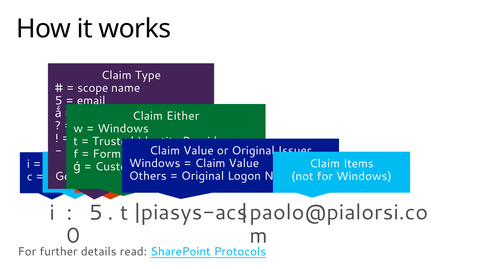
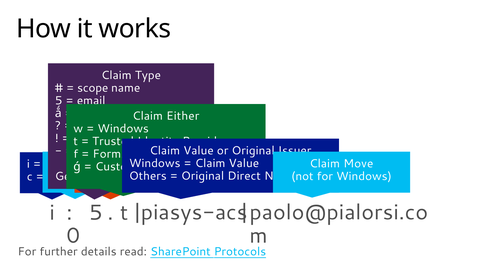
Items: Items -> Move
Logon: Logon -> Direct
